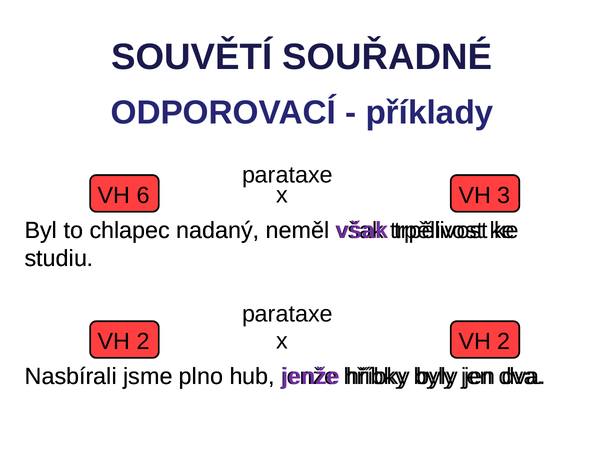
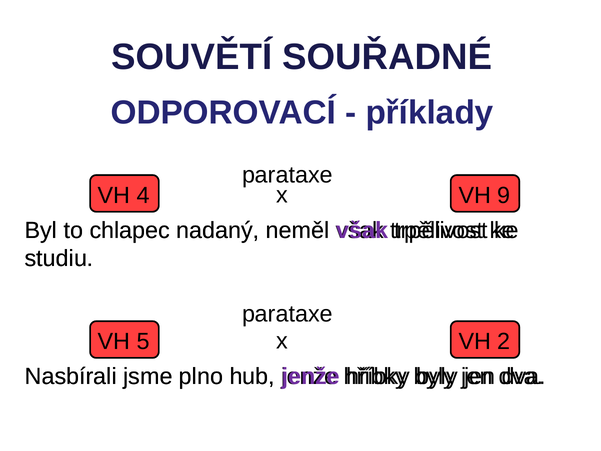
6: 6 -> 4
3: 3 -> 9
2 at (143, 341): 2 -> 5
